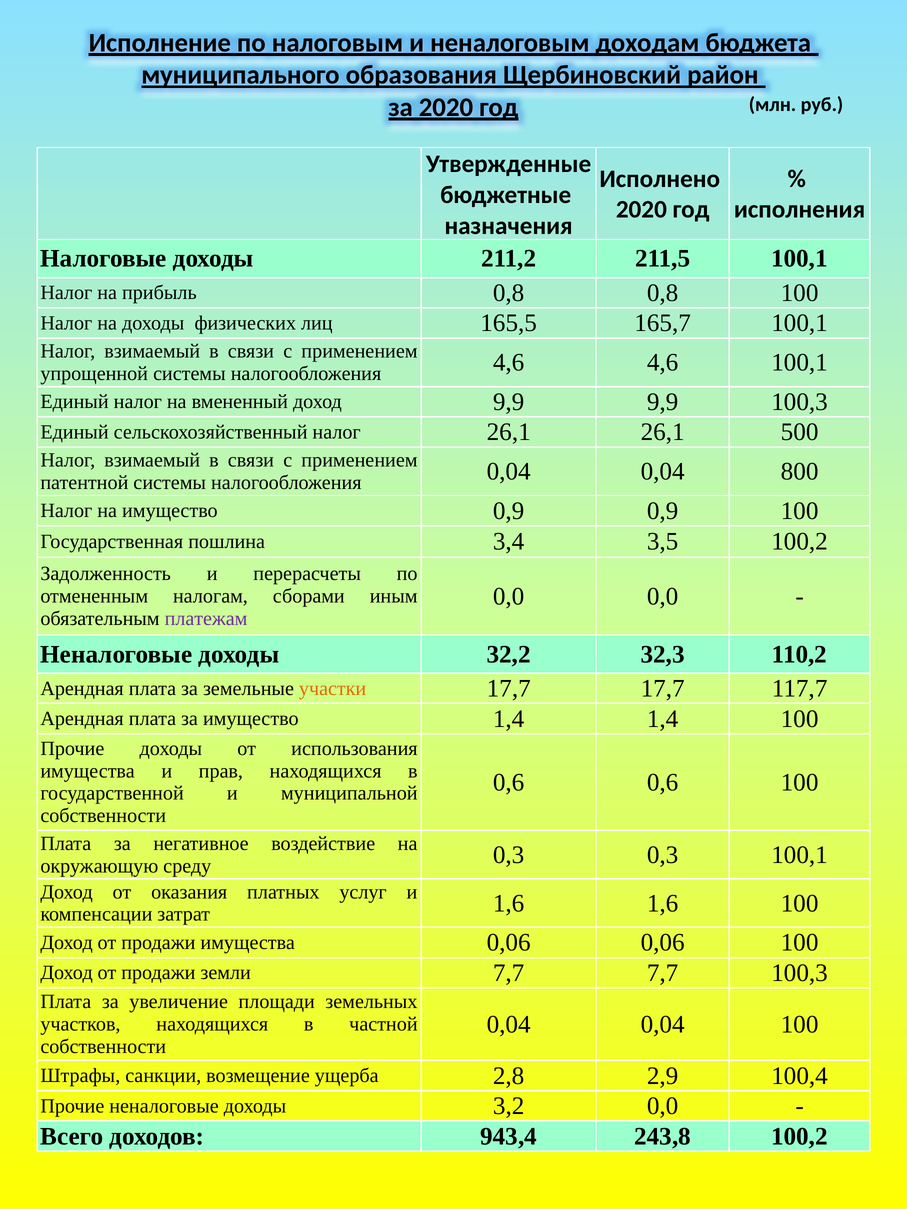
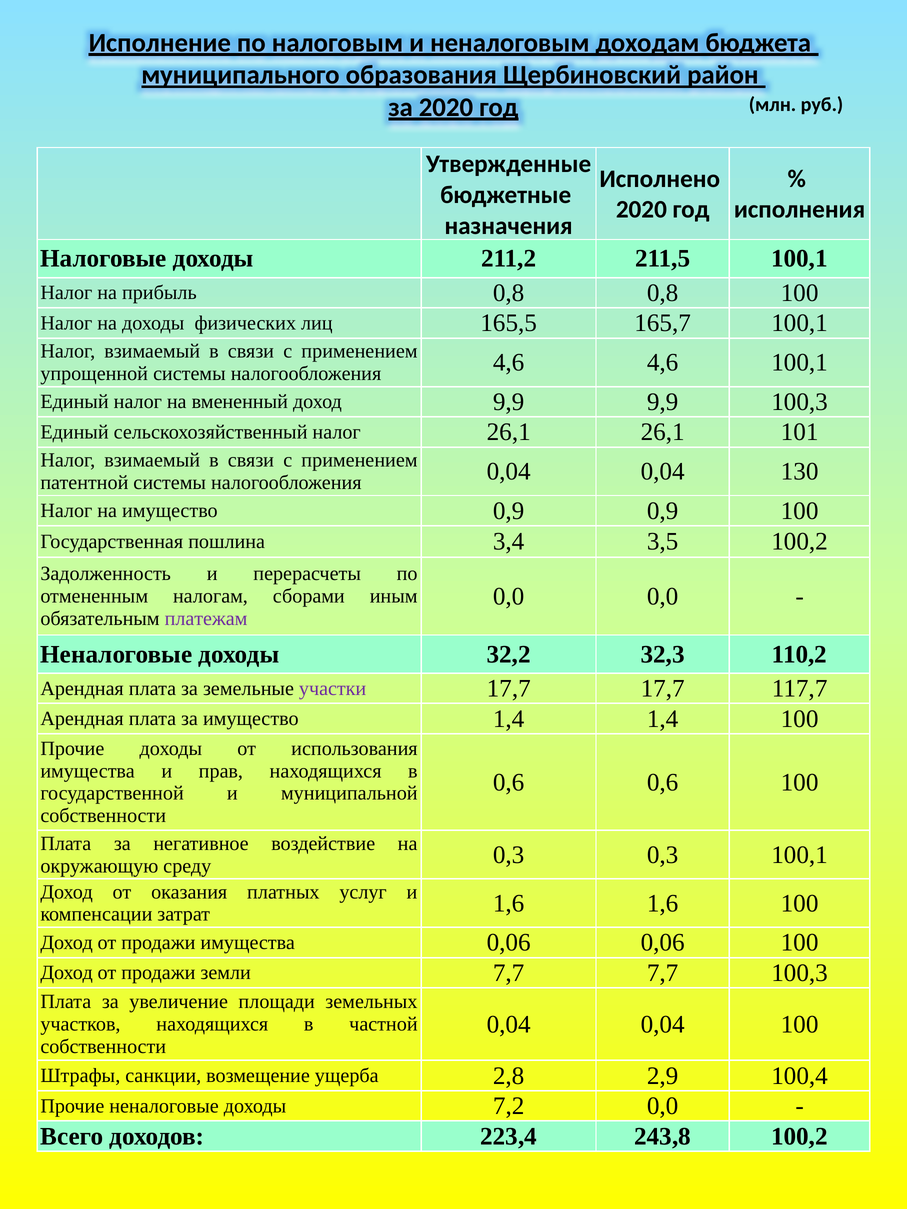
500: 500 -> 101
800: 800 -> 130
участки colour: orange -> purple
3,2: 3,2 -> 7,2
943,4: 943,4 -> 223,4
